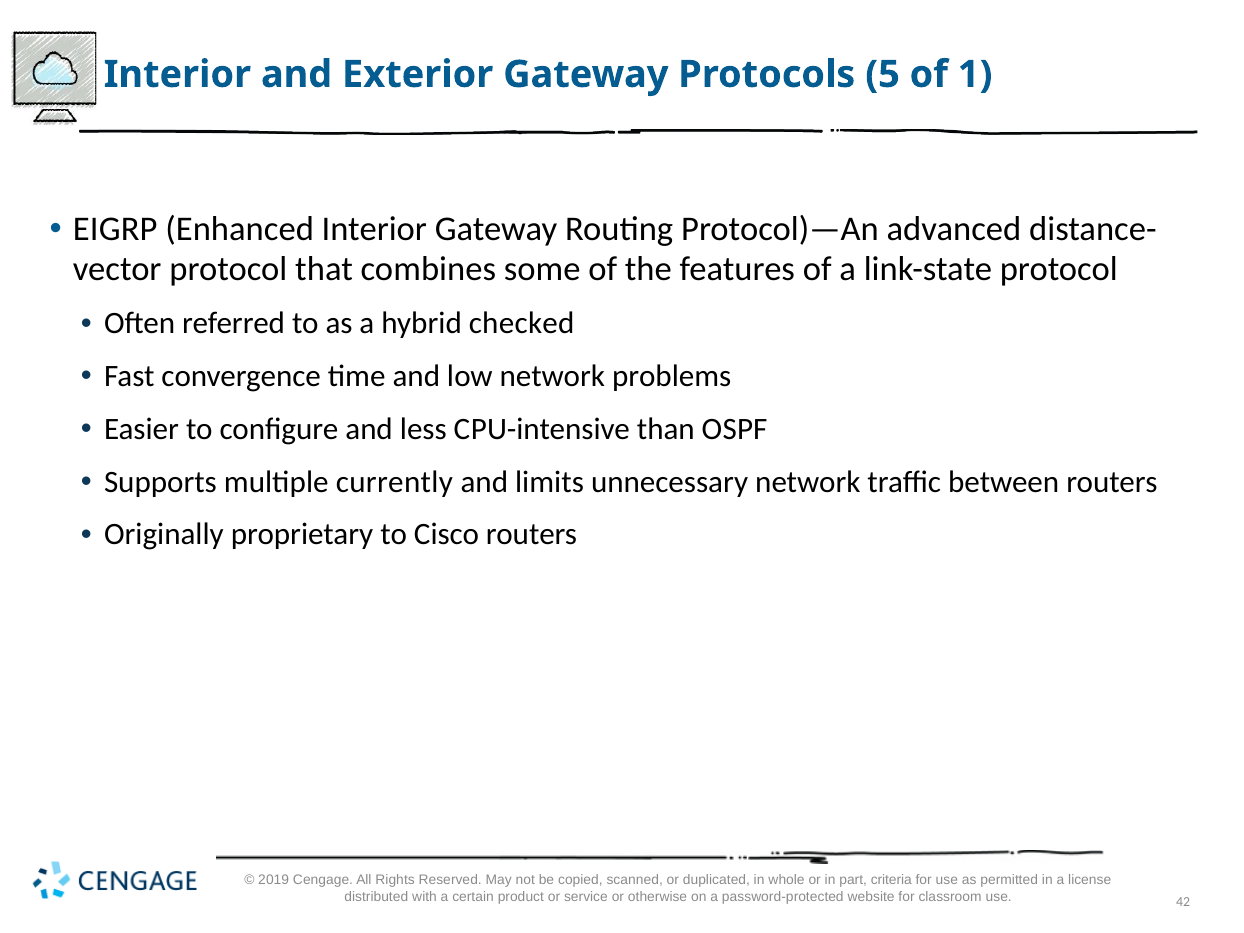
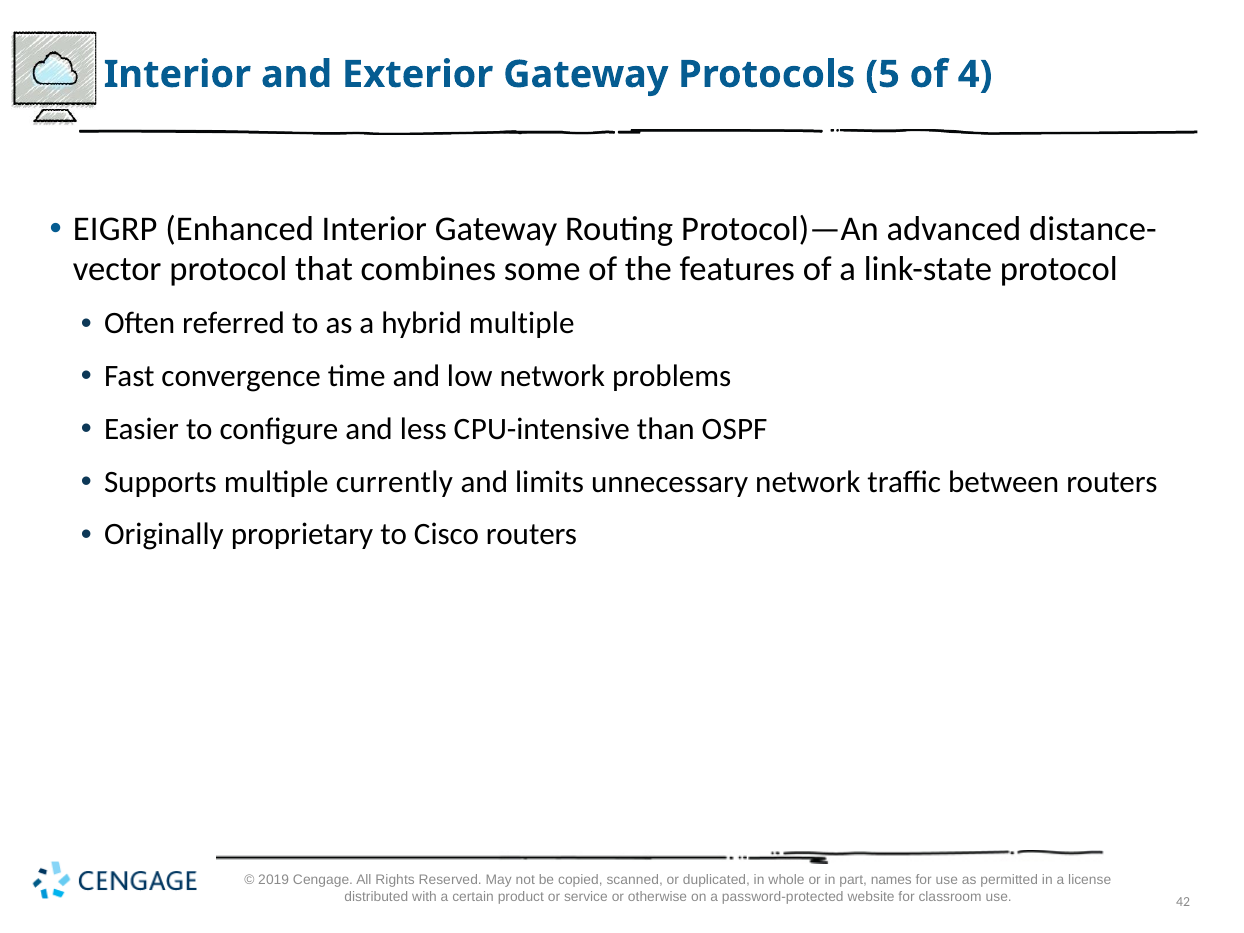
1: 1 -> 4
hybrid checked: checked -> multiple
criteria: criteria -> names
